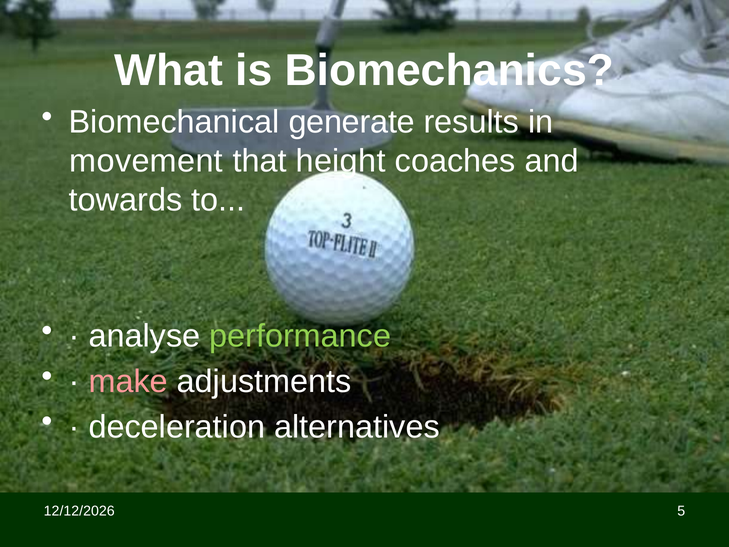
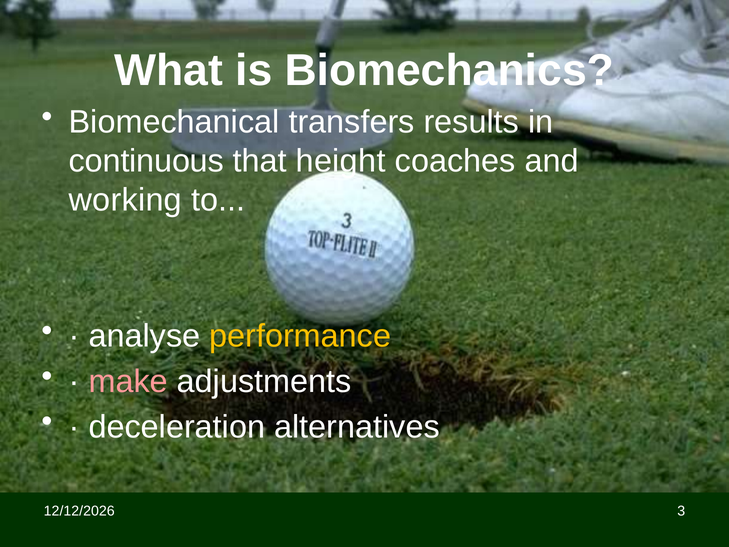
generate: generate -> transfers
movement: movement -> continuous
towards: towards -> working
performance colour: light green -> yellow
5: 5 -> 3
